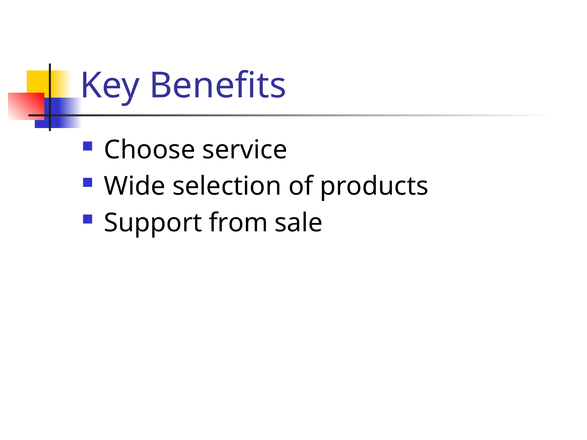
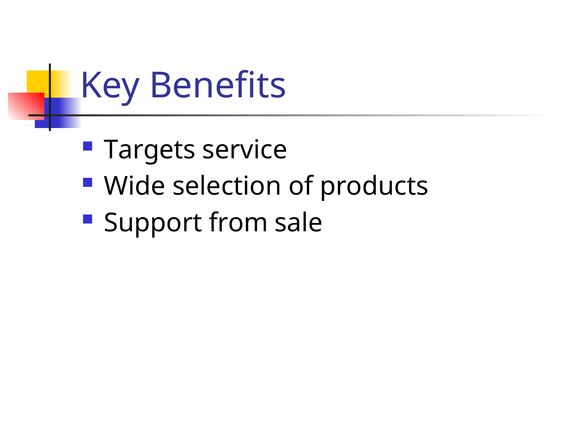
Choose: Choose -> Targets
